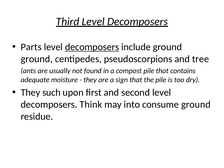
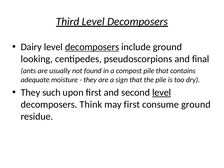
Parts: Parts -> Dairy
ground at (37, 59): ground -> looking
tree: tree -> final
level at (162, 93) underline: none -> present
may into: into -> first
